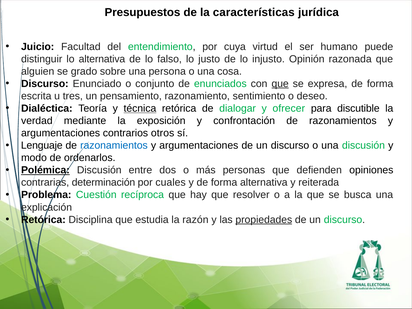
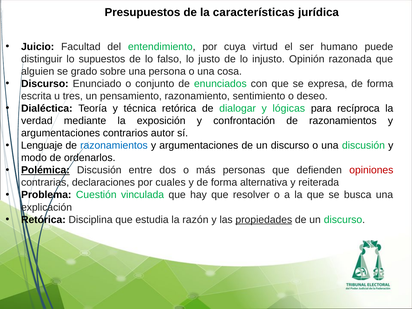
lo alternativa: alternativa -> supuestos
que at (280, 84) underline: present -> none
técnica underline: present -> none
ofrecer: ofrecer -> lógicas
discutible: discutible -> recíproca
otros: otros -> autor
opiniones colour: black -> red
determinación: determinación -> declaraciones
recíproca: recíproca -> vinculada
